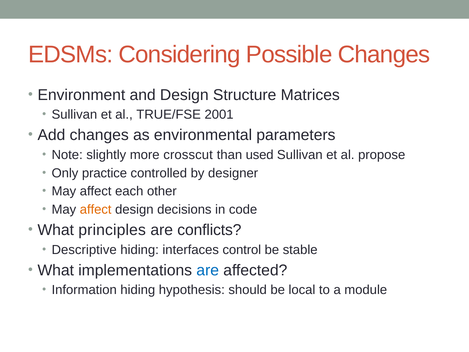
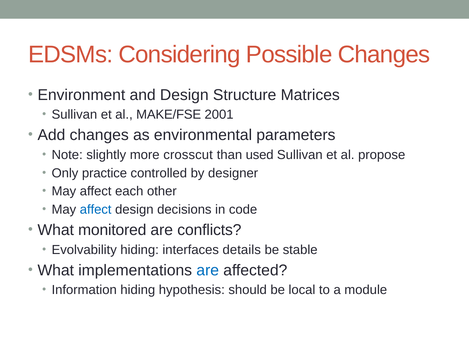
TRUE/FSE: TRUE/FSE -> MAKE/FSE
affect at (96, 209) colour: orange -> blue
principles: principles -> monitored
Descriptive: Descriptive -> Evolvability
control: control -> details
